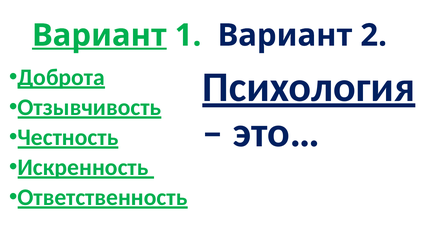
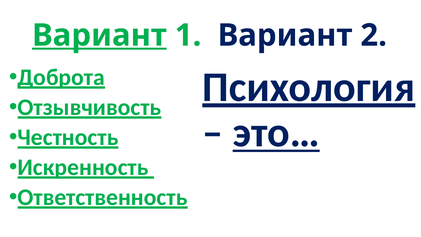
это… underline: none -> present
